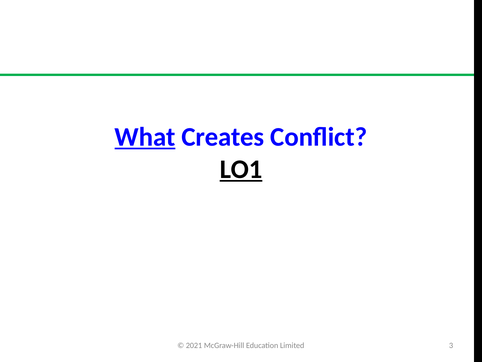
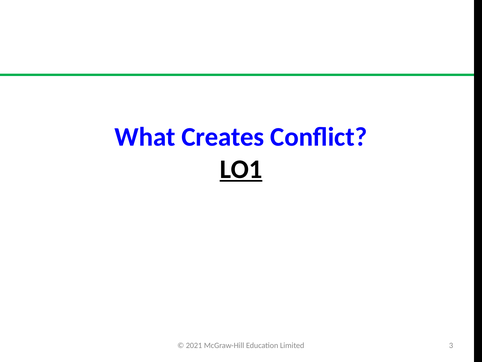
What underline: present -> none
